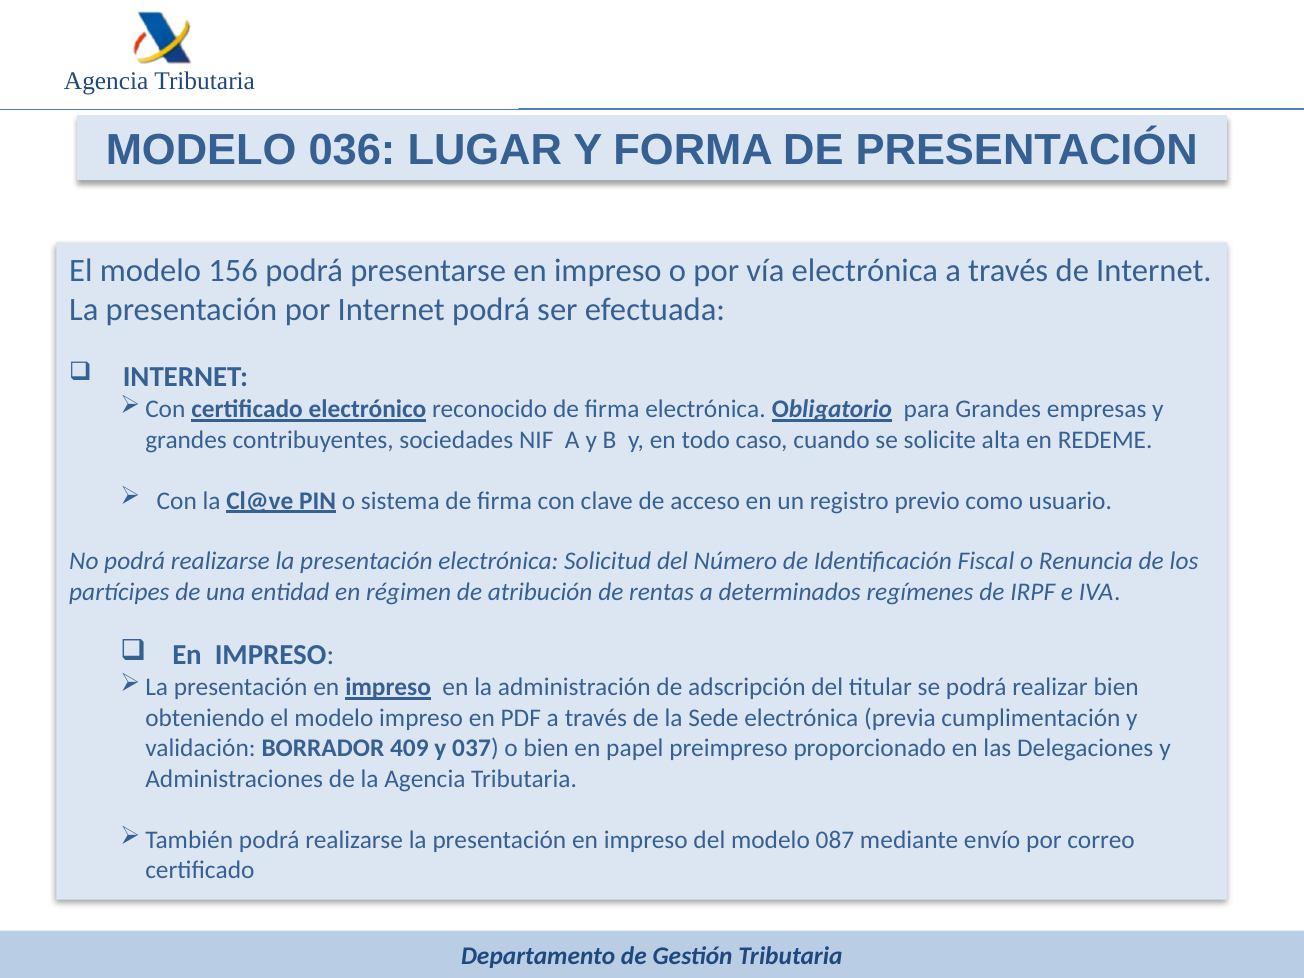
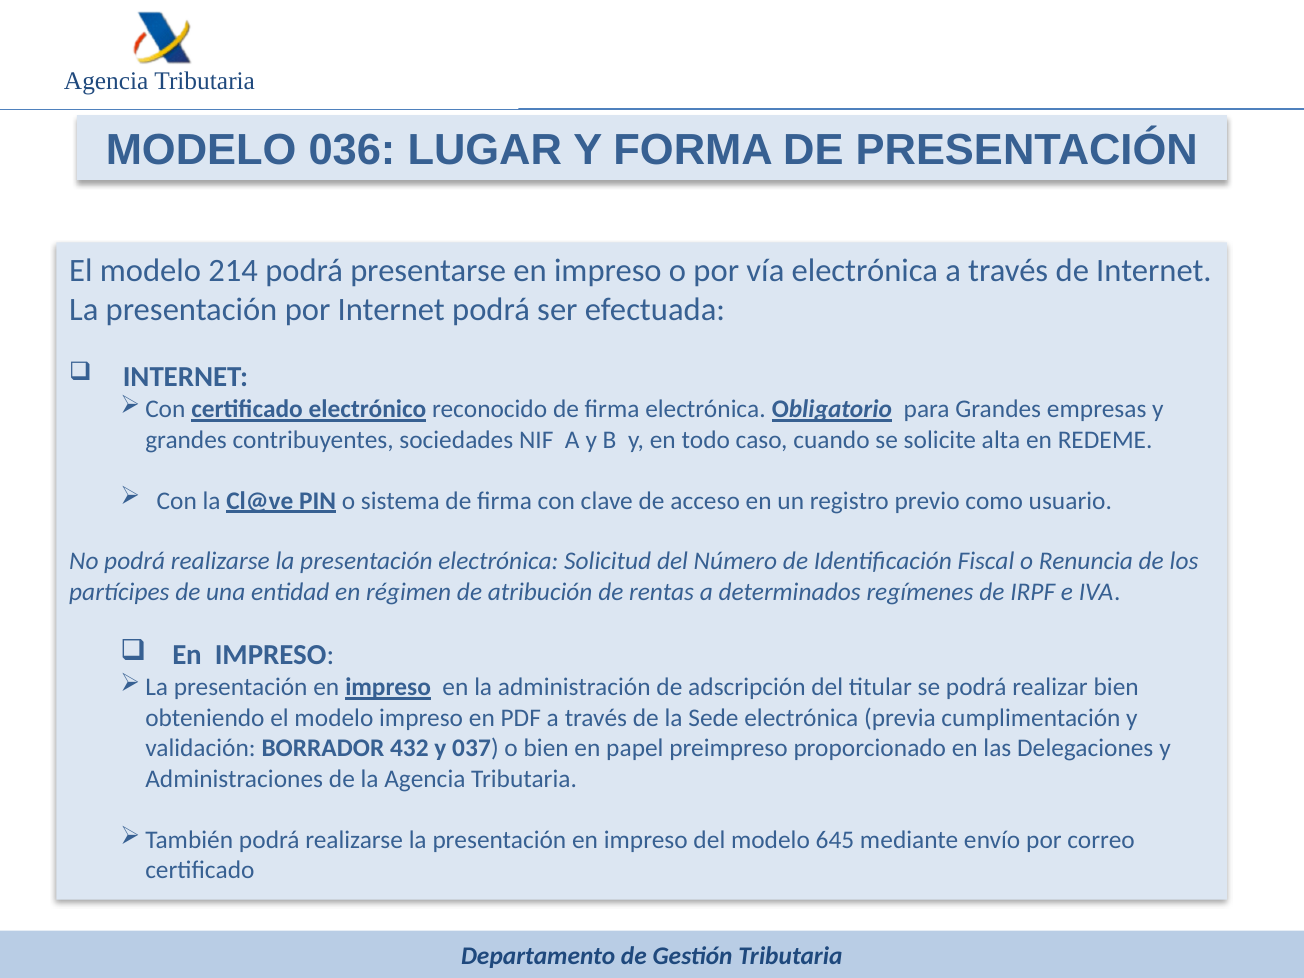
156: 156 -> 214
409: 409 -> 432
087: 087 -> 645
